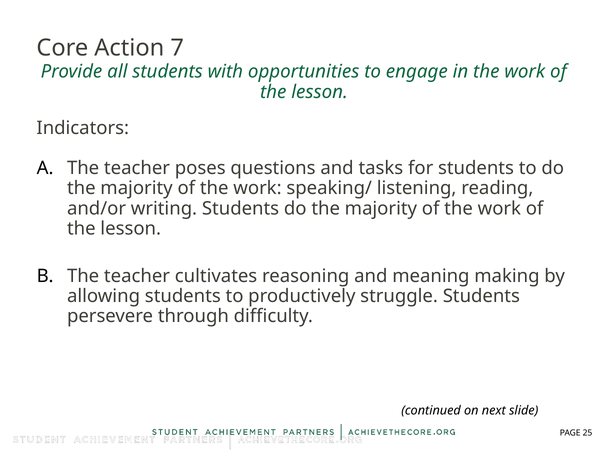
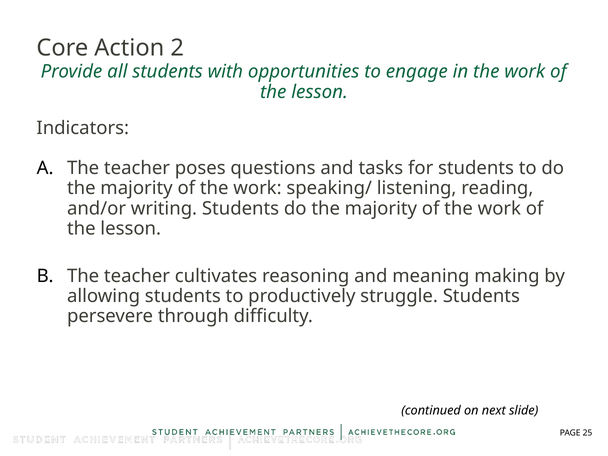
7: 7 -> 2
